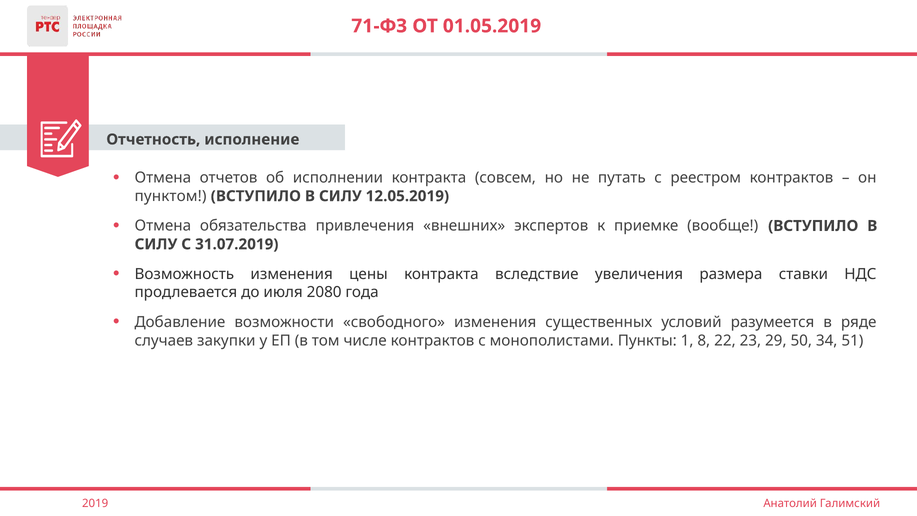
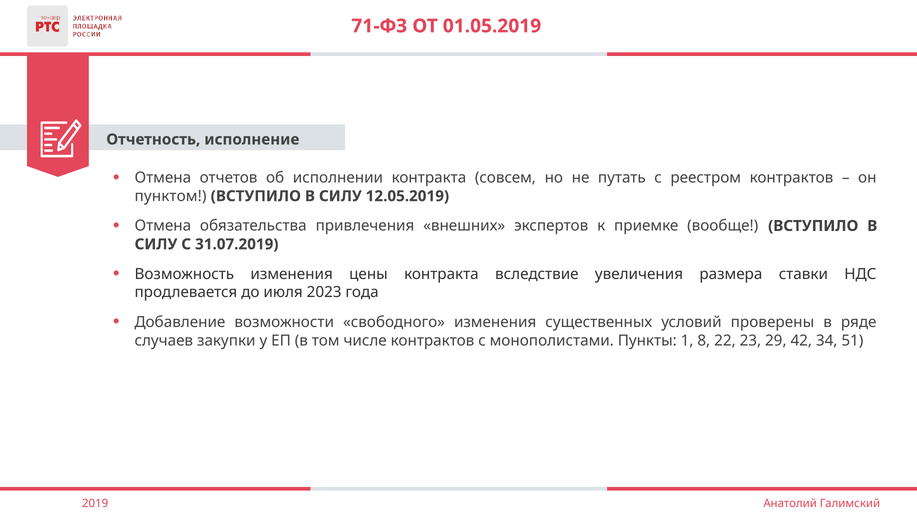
2080: 2080 -> 2023
разумеется: разумеется -> проверены
50: 50 -> 42
